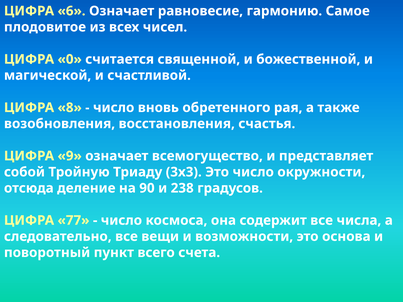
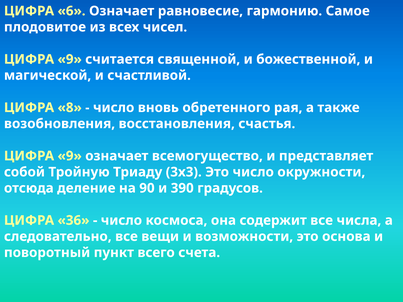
0 at (70, 59): 0 -> 9
238: 238 -> 390
77: 77 -> 36
